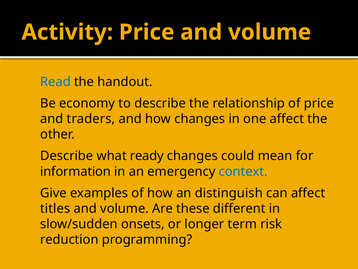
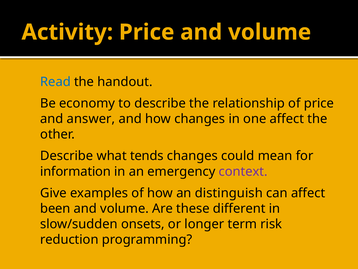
traders: traders -> answer
ready: ready -> tends
context colour: blue -> purple
titles: titles -> been
